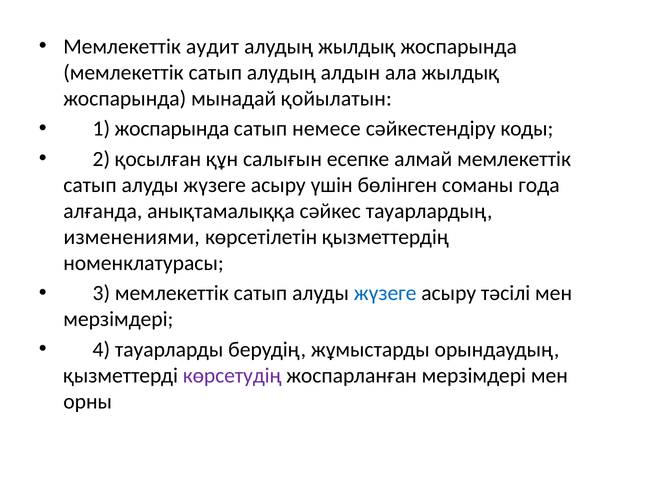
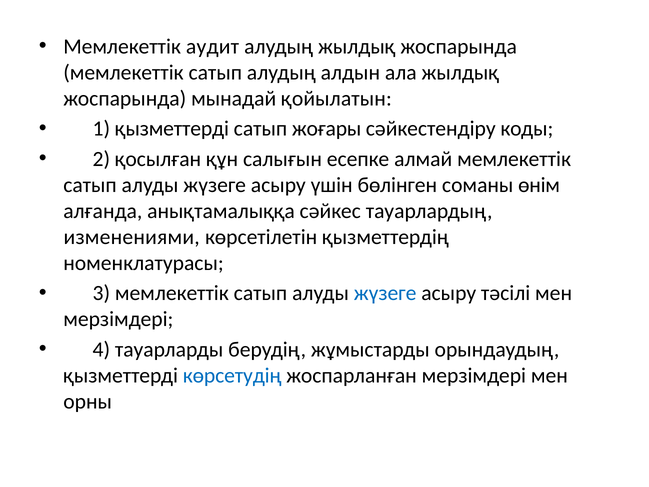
1 жоспарында: жоспарында -> қызметтерді
немесе: немесе -> жоғары
года: года -> өнім
көрсетудің colour: purple -> blue
